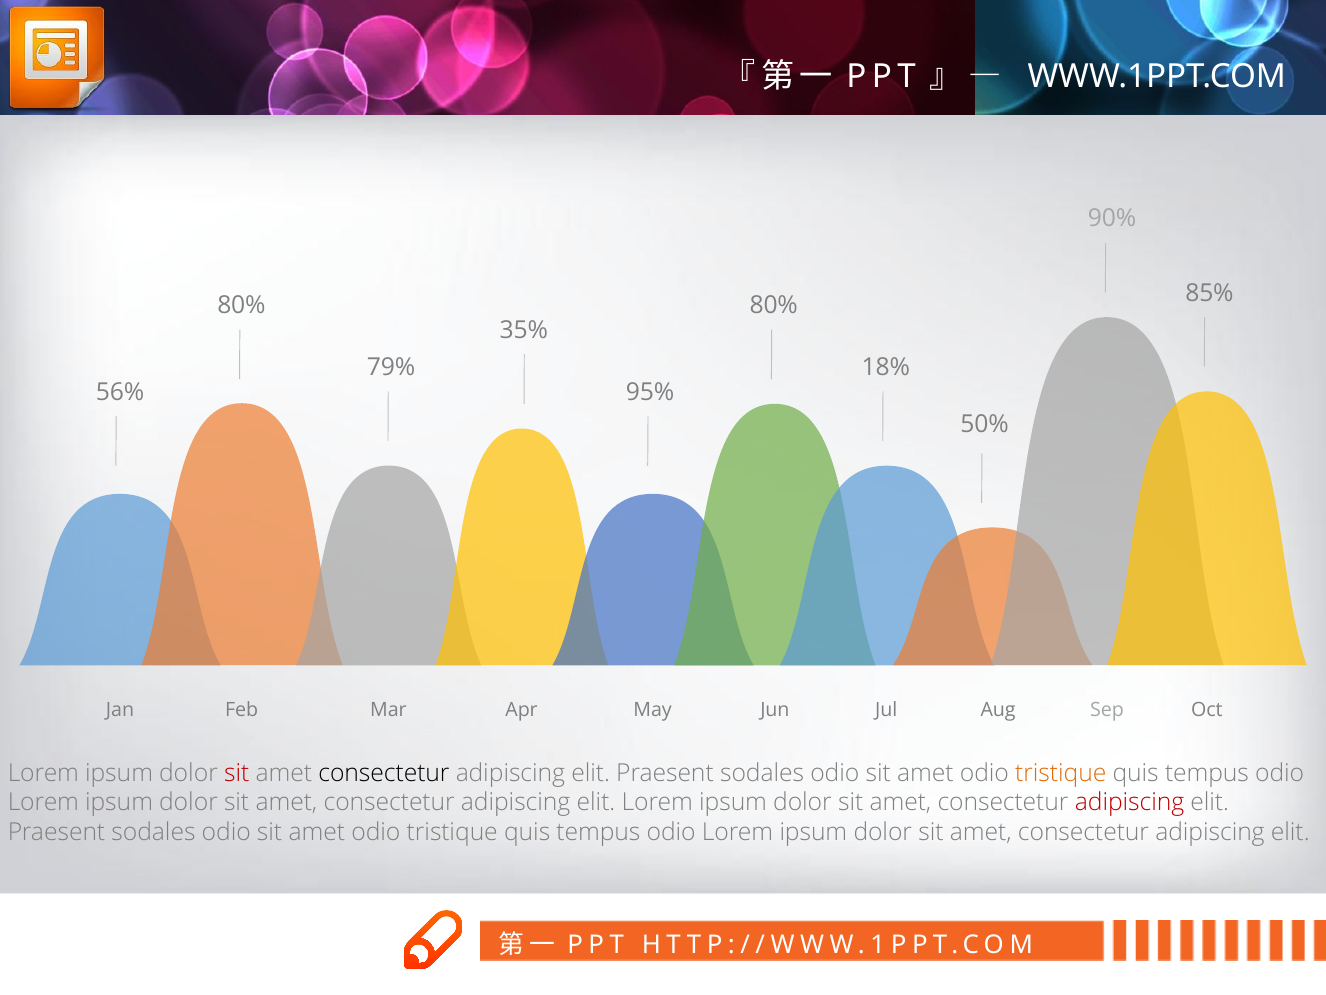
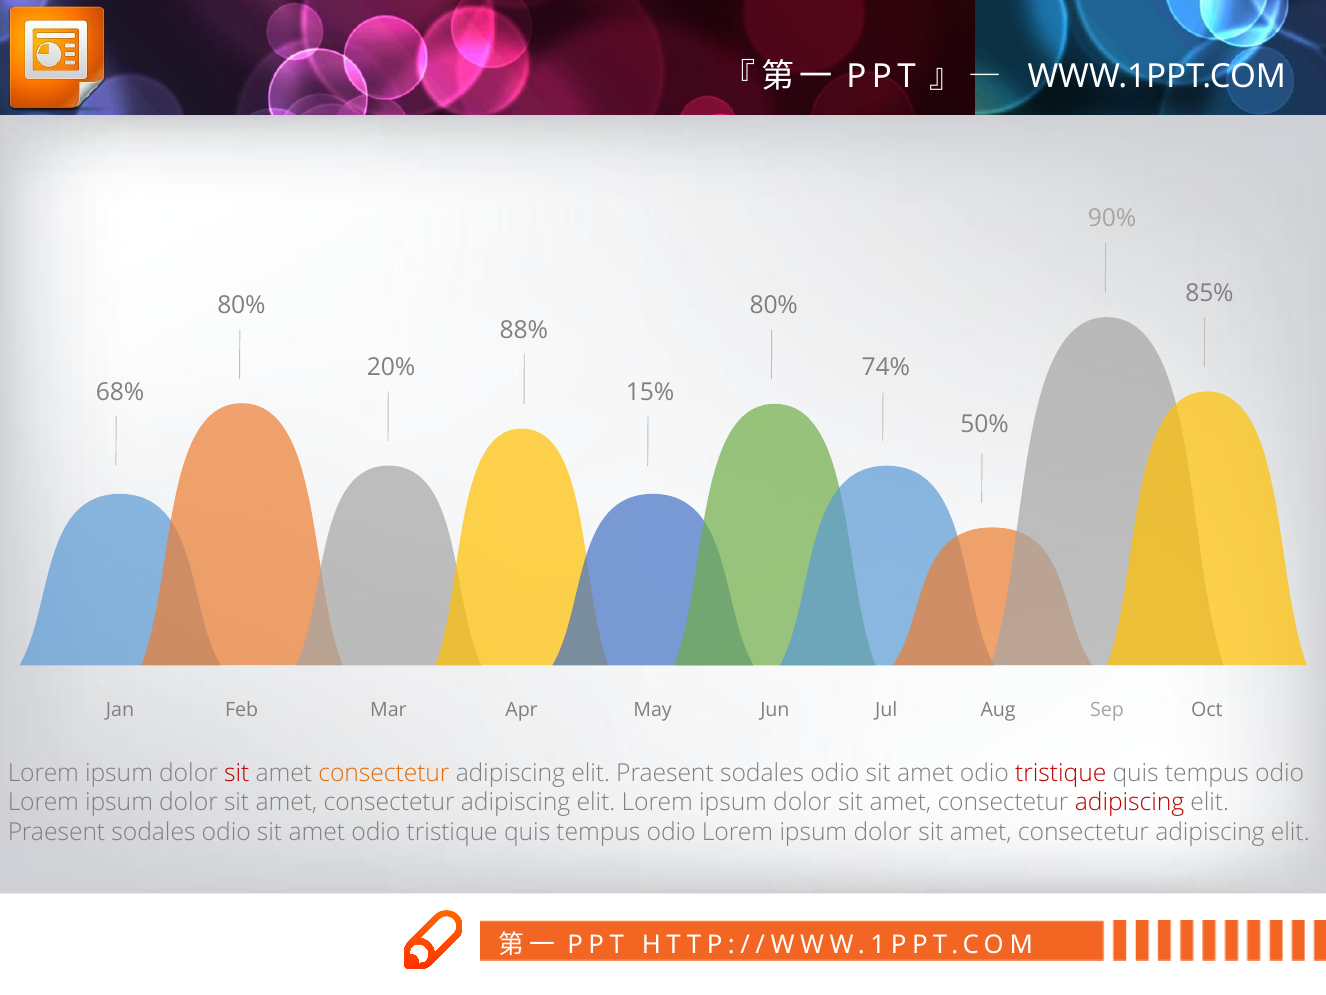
35%: 35% -> 88%
79%: 79% -> 20%
18%: 18% -> 74%
56%: 56% -> 68%
95%: 95% -> 15%
consectetur at (384, 773) colour: black -> orange
tristique at (1061, 773) colour: orange -> red
